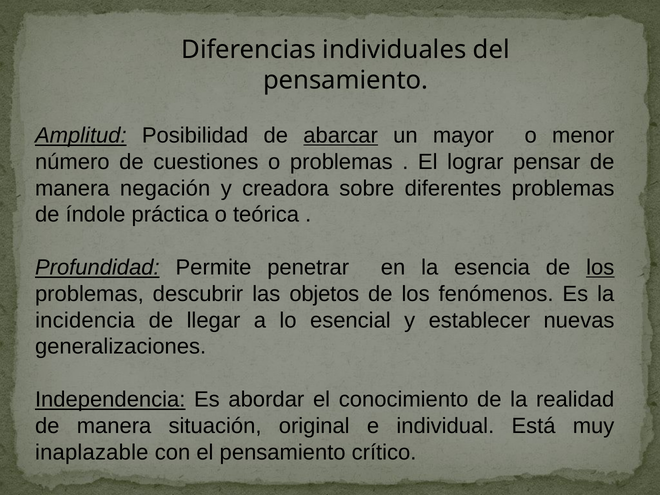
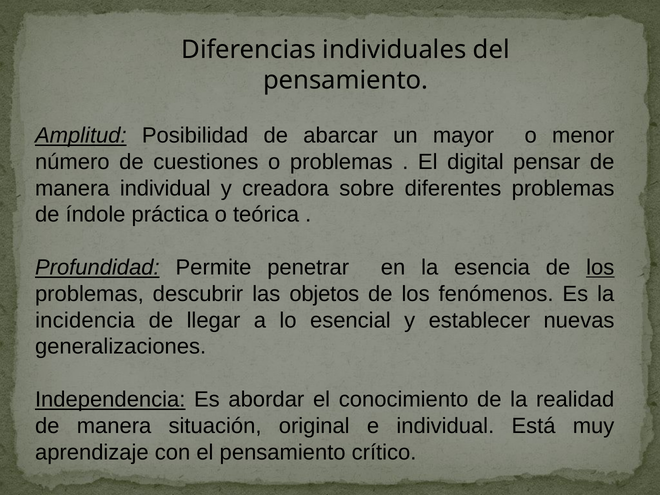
abarcar underline: present -> none
lograr: lograr -> digital
manera negación: negación -> individual
inaplazable: inaplazable -> aprendizaje
